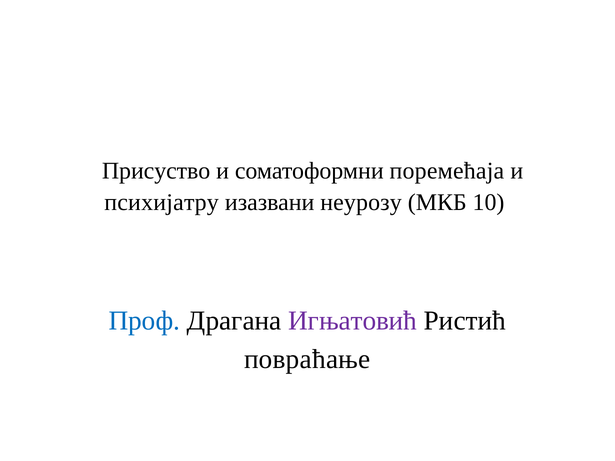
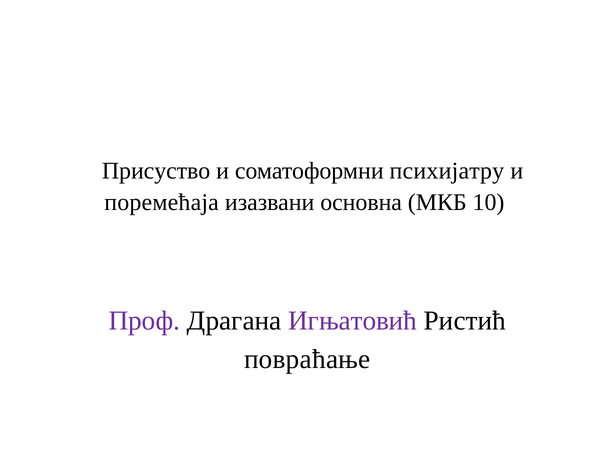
поремећаја: поремећаја -> психијатру
психијатру: психијатру -> поремећаја
неурозу: неурозу -> основна
Проф colour: blue -> purple
